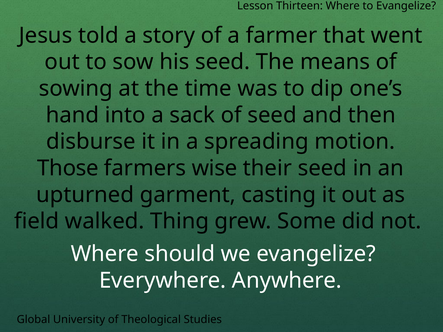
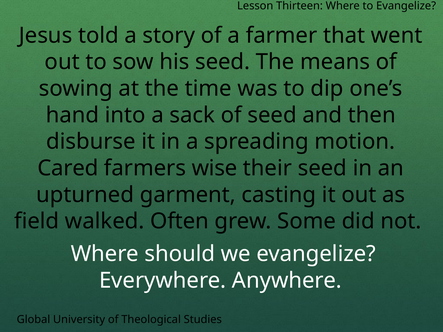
Those: Those -> Cared
Thing: Thing -> Often
